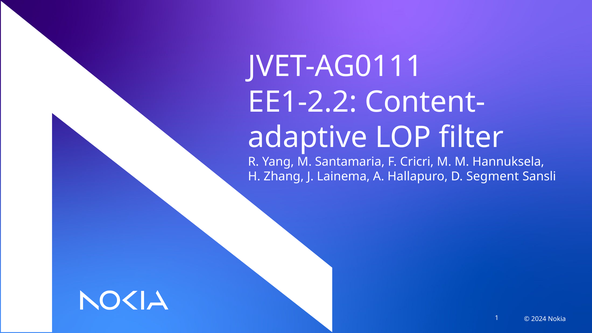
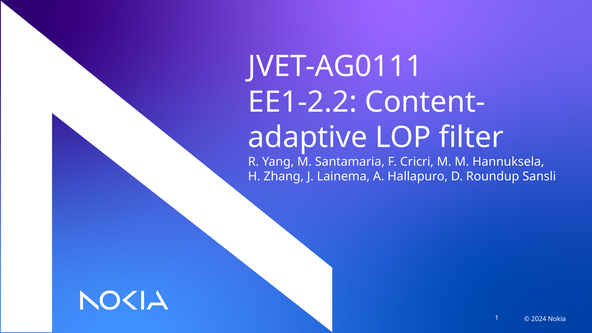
Segment: Segment -> Roundup
